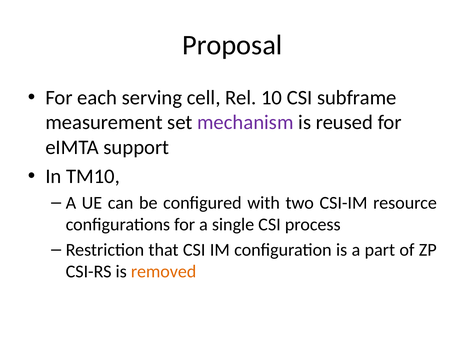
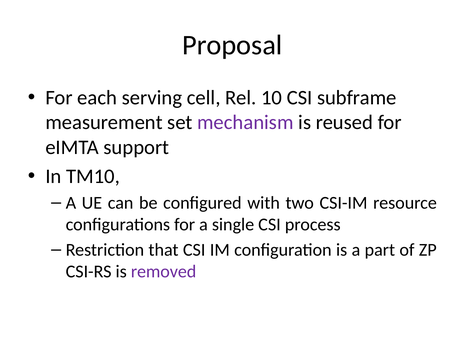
removed colour: orange -> purple
